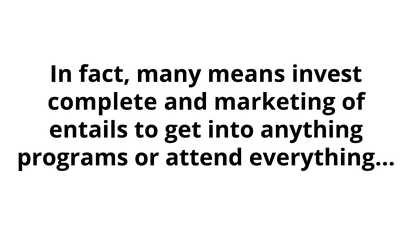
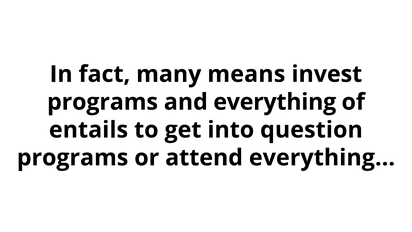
complete at (102, 102): complete -> programs
and marketing: marketing -> everything
anything: anything -> question
